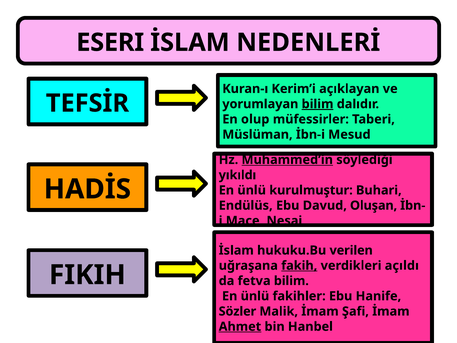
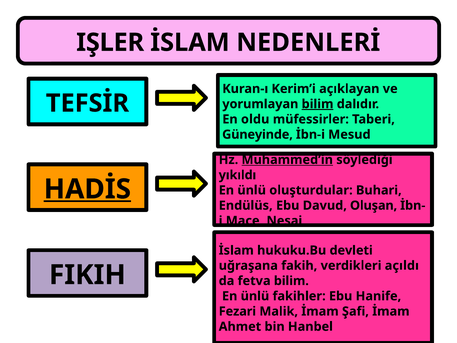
ESERI: ESERI -> IŞLER
olup: olup -> oldu
Müslüman: Müslüman -> Güneyinde
HADİS underline: none -> present
kurulmuştur: kurulmuştur -> oluşturdular
verilen: verilen -> devleti
fakih underline: present -> none
Sözler: Sözler -> Fezari
Ahmet underline: present -> none
